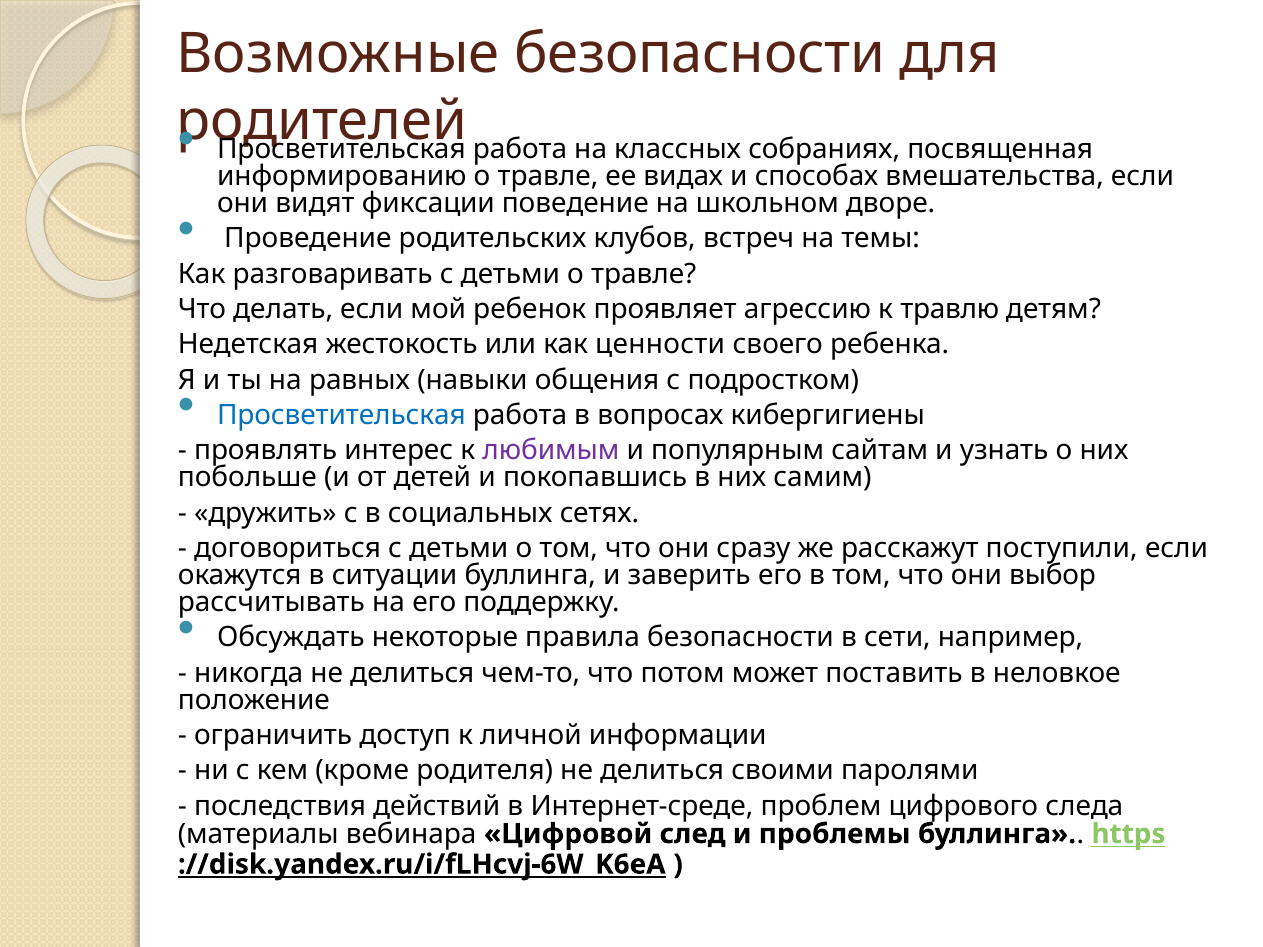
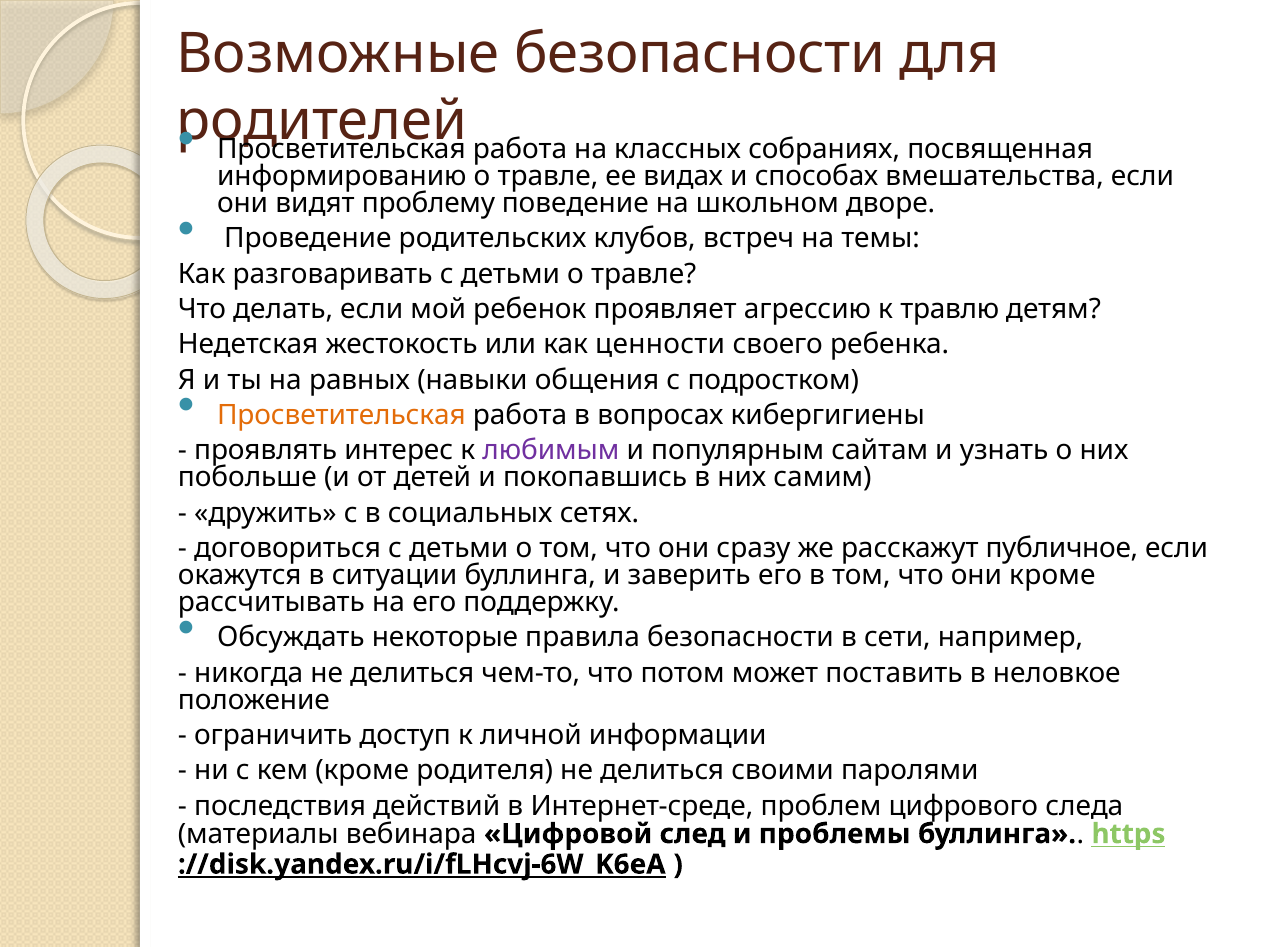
фиксации: фиксации -> проблему
Просветительская at (341, 415) colour: blue -> orange
поступили: поступили -> публичное
они выбор: выбор -> кроме
